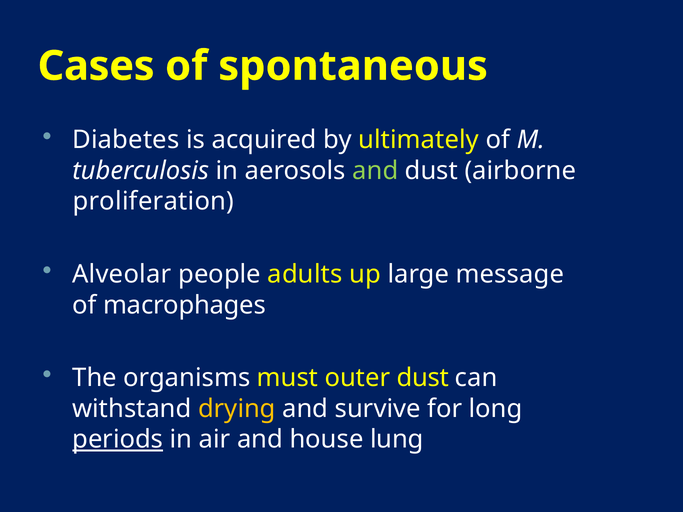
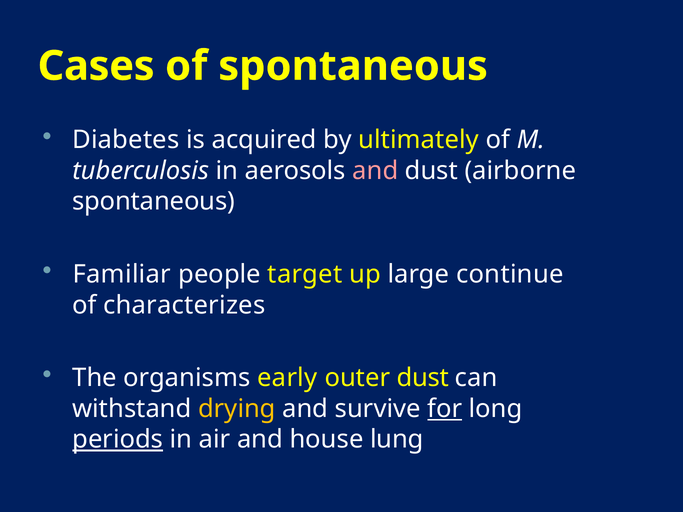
and at (375, 171) colour: light green -> pink
proliferation at (153, 202): proliferation -> spontaneous
Alveolar: Alveolar -> Familiar
adults: adults -> target
message: message -> continue
macrophages: macrophages -> characterizes
must: must -> early
for underline: none -> present
